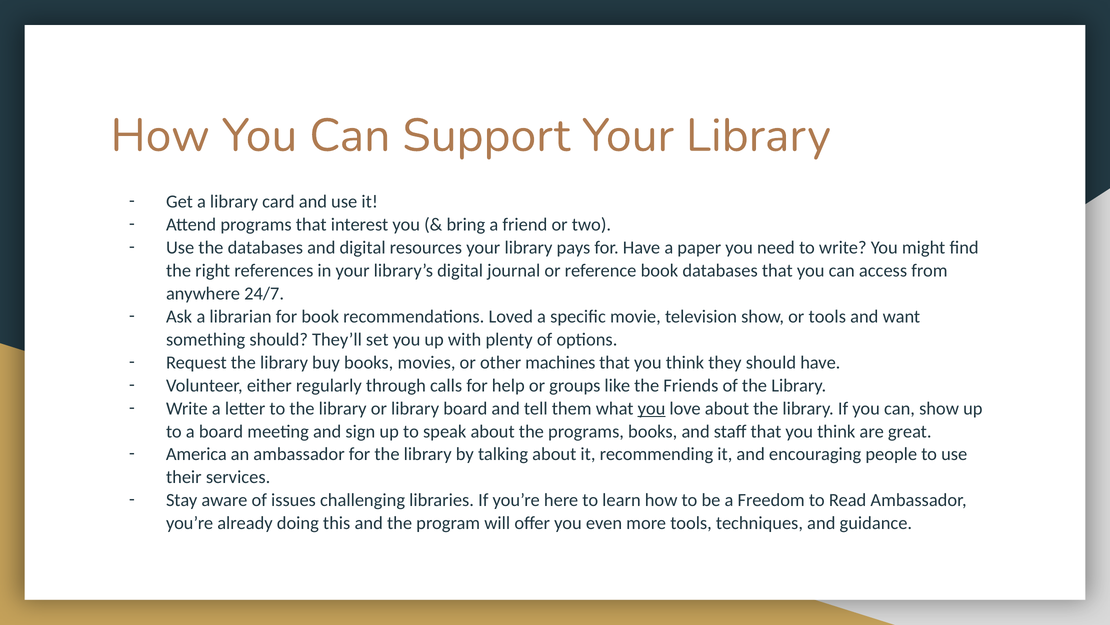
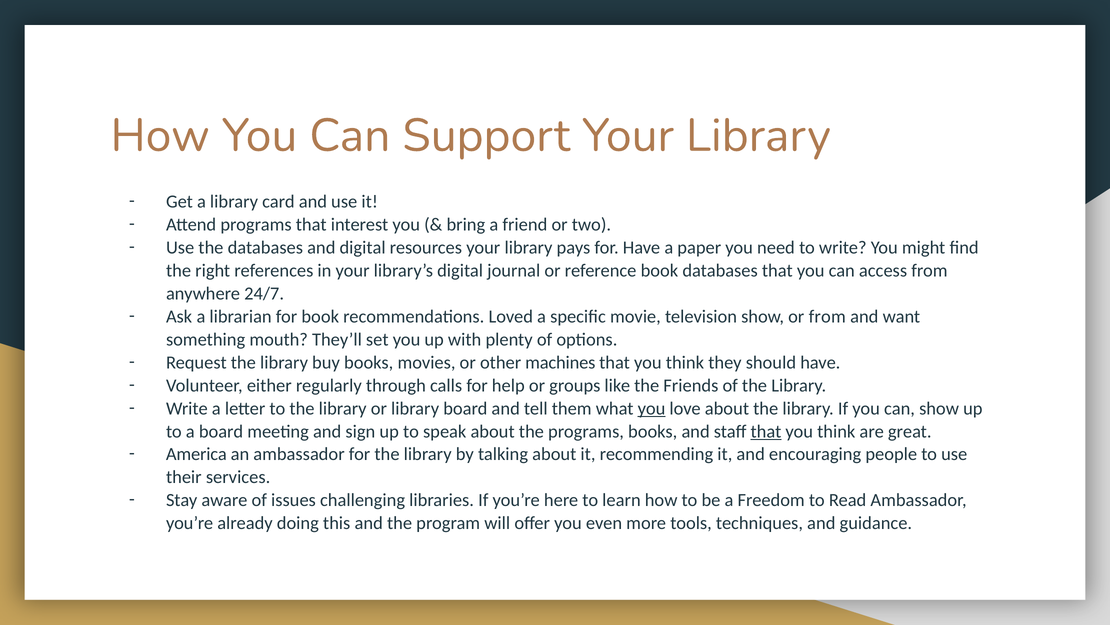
or tools: tools -> from
something should: should -> mouth
that at (766, 431) underline: none -> present
